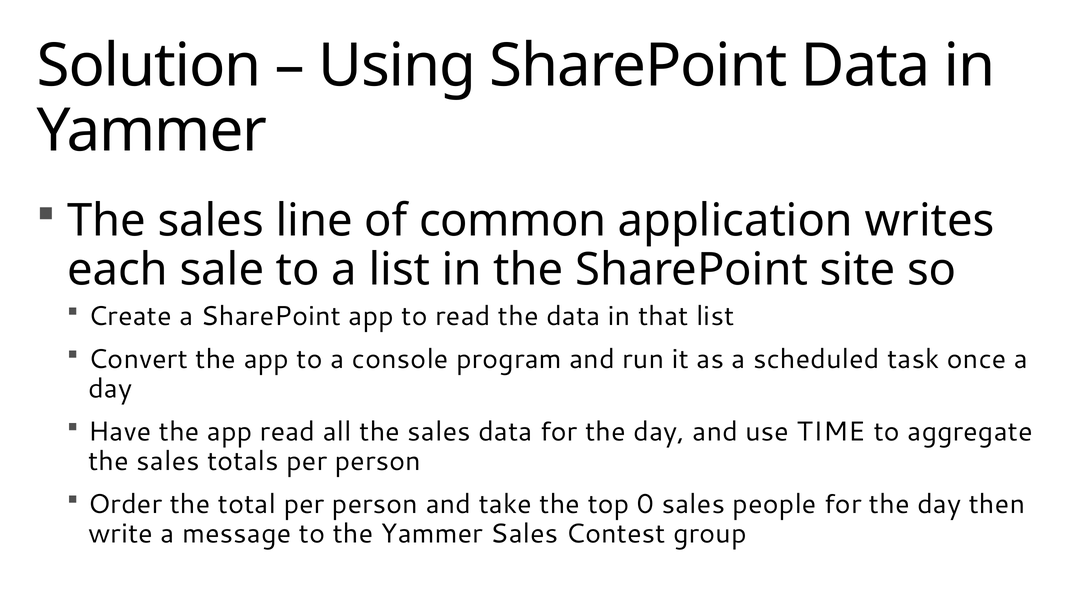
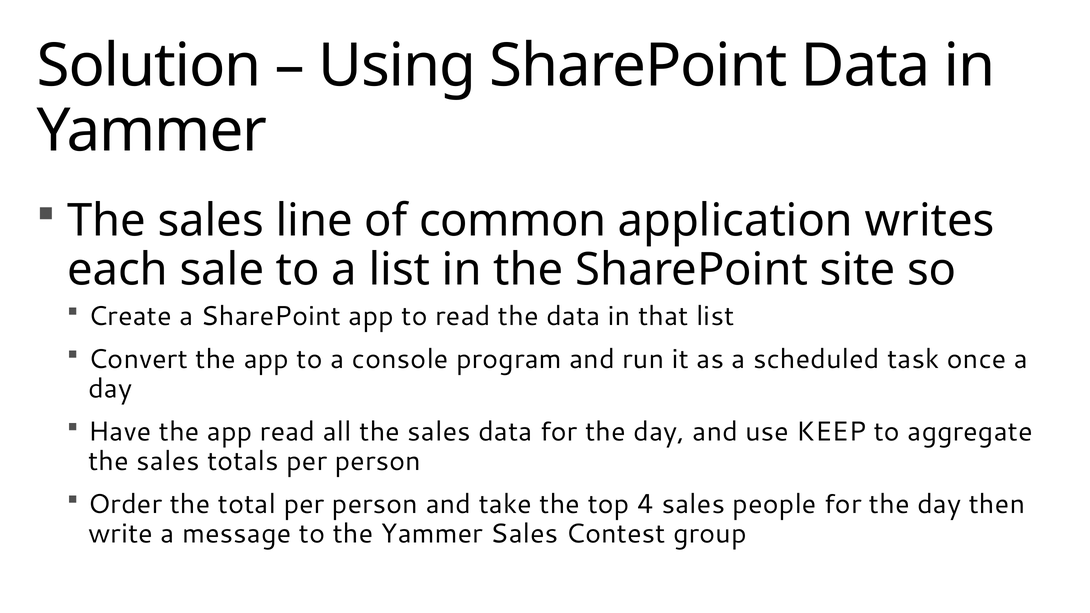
TIME: TIME -> KEEP
0: 0 -> 4
